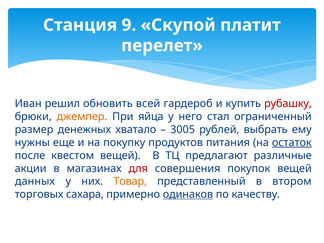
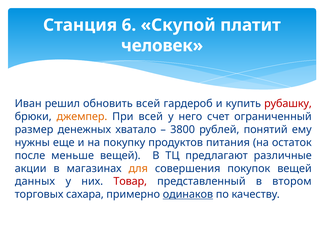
9: 9 -> 6
перелет: перелет -> человек
При яйца: яйца -> всей
стал: стал -> счет
3005: 3005 -> 3800
выбрать: выбрать -> понятий
остаток underline: present -> none
квестом: квестом -> меньше
для colour: red -> orange
Товар colour: orange -> red
